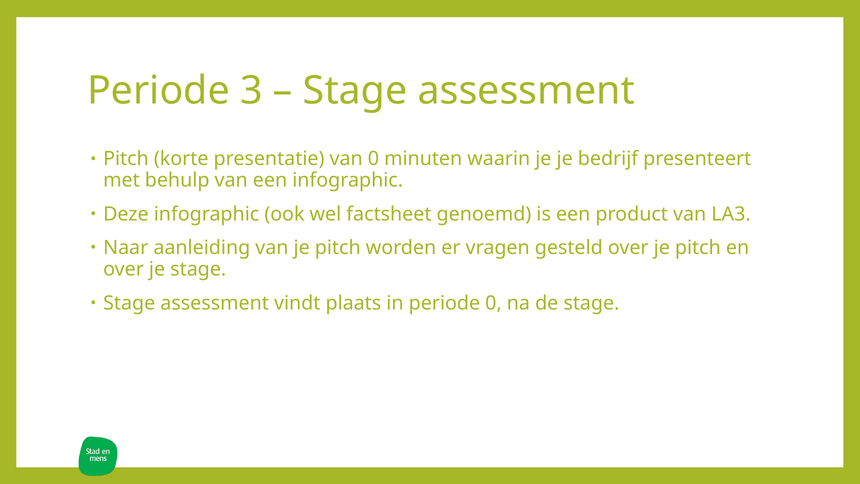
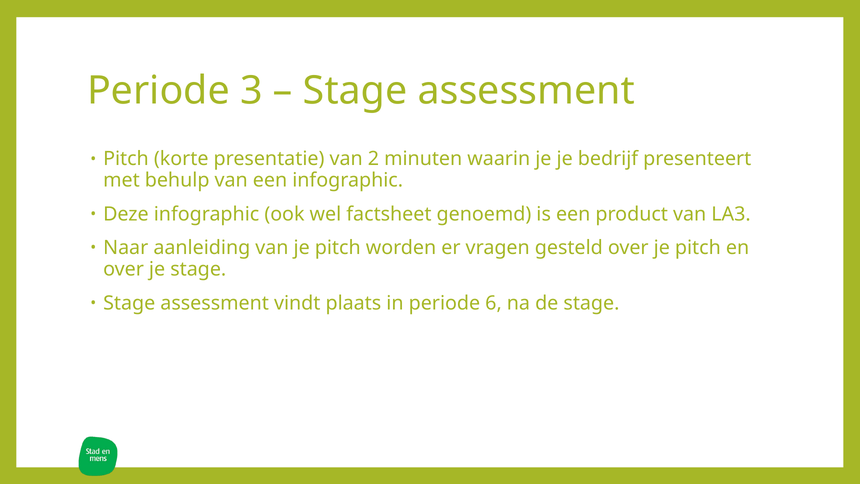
van 0: 0 -> 2
periode 0: 0 -> 6
